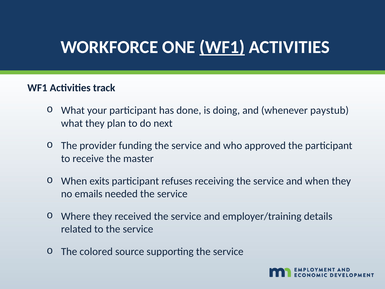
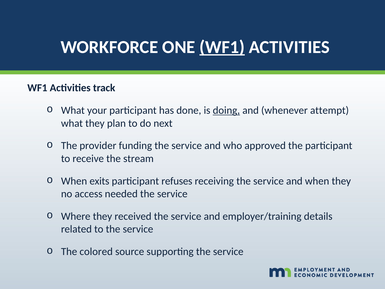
doing underline: none -> present
paystub: paystub -> attempt
master: master -> stream
emails: emails -> access
